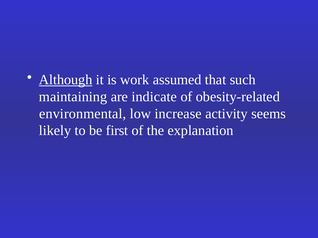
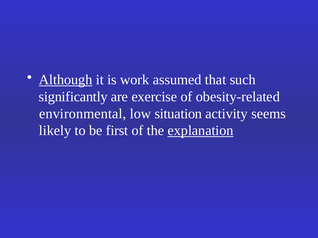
maintaining: maintaining -> significantly
indicate: indicate -> exercise
increase: increase -> situation
explanation underline: none -> present
